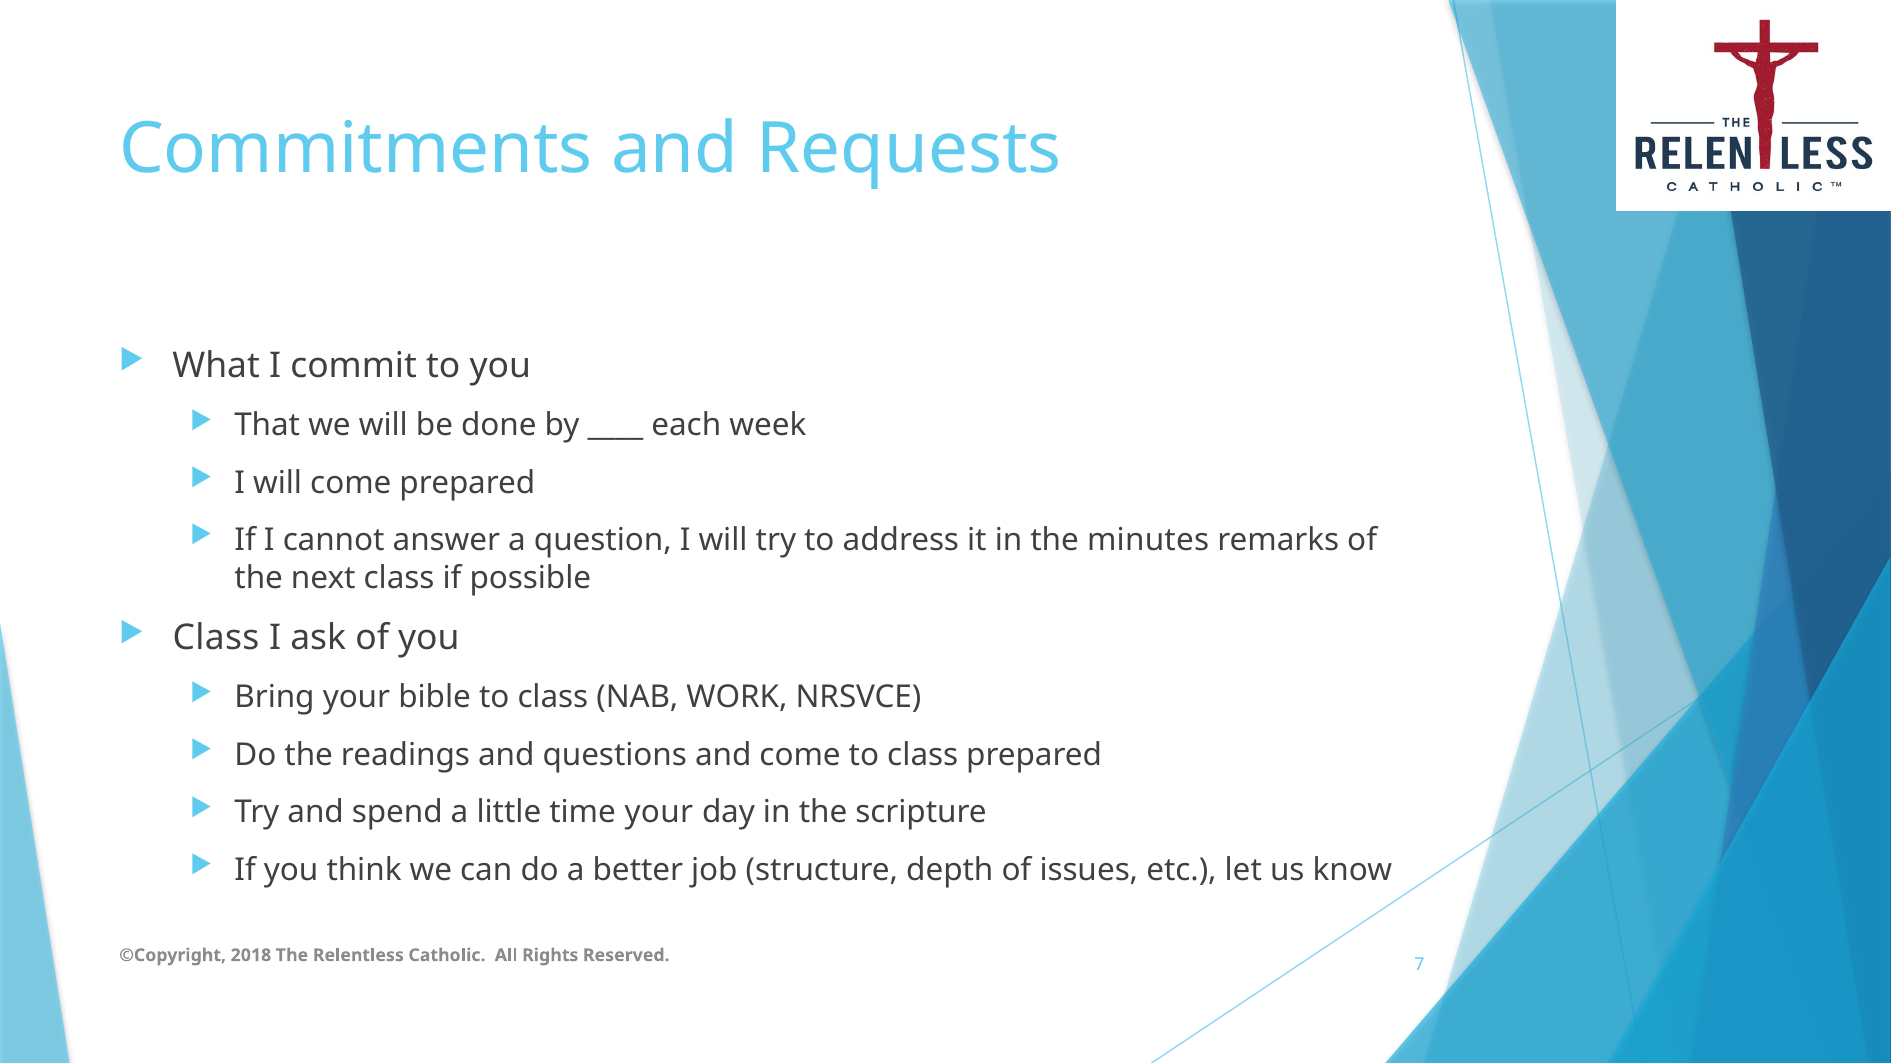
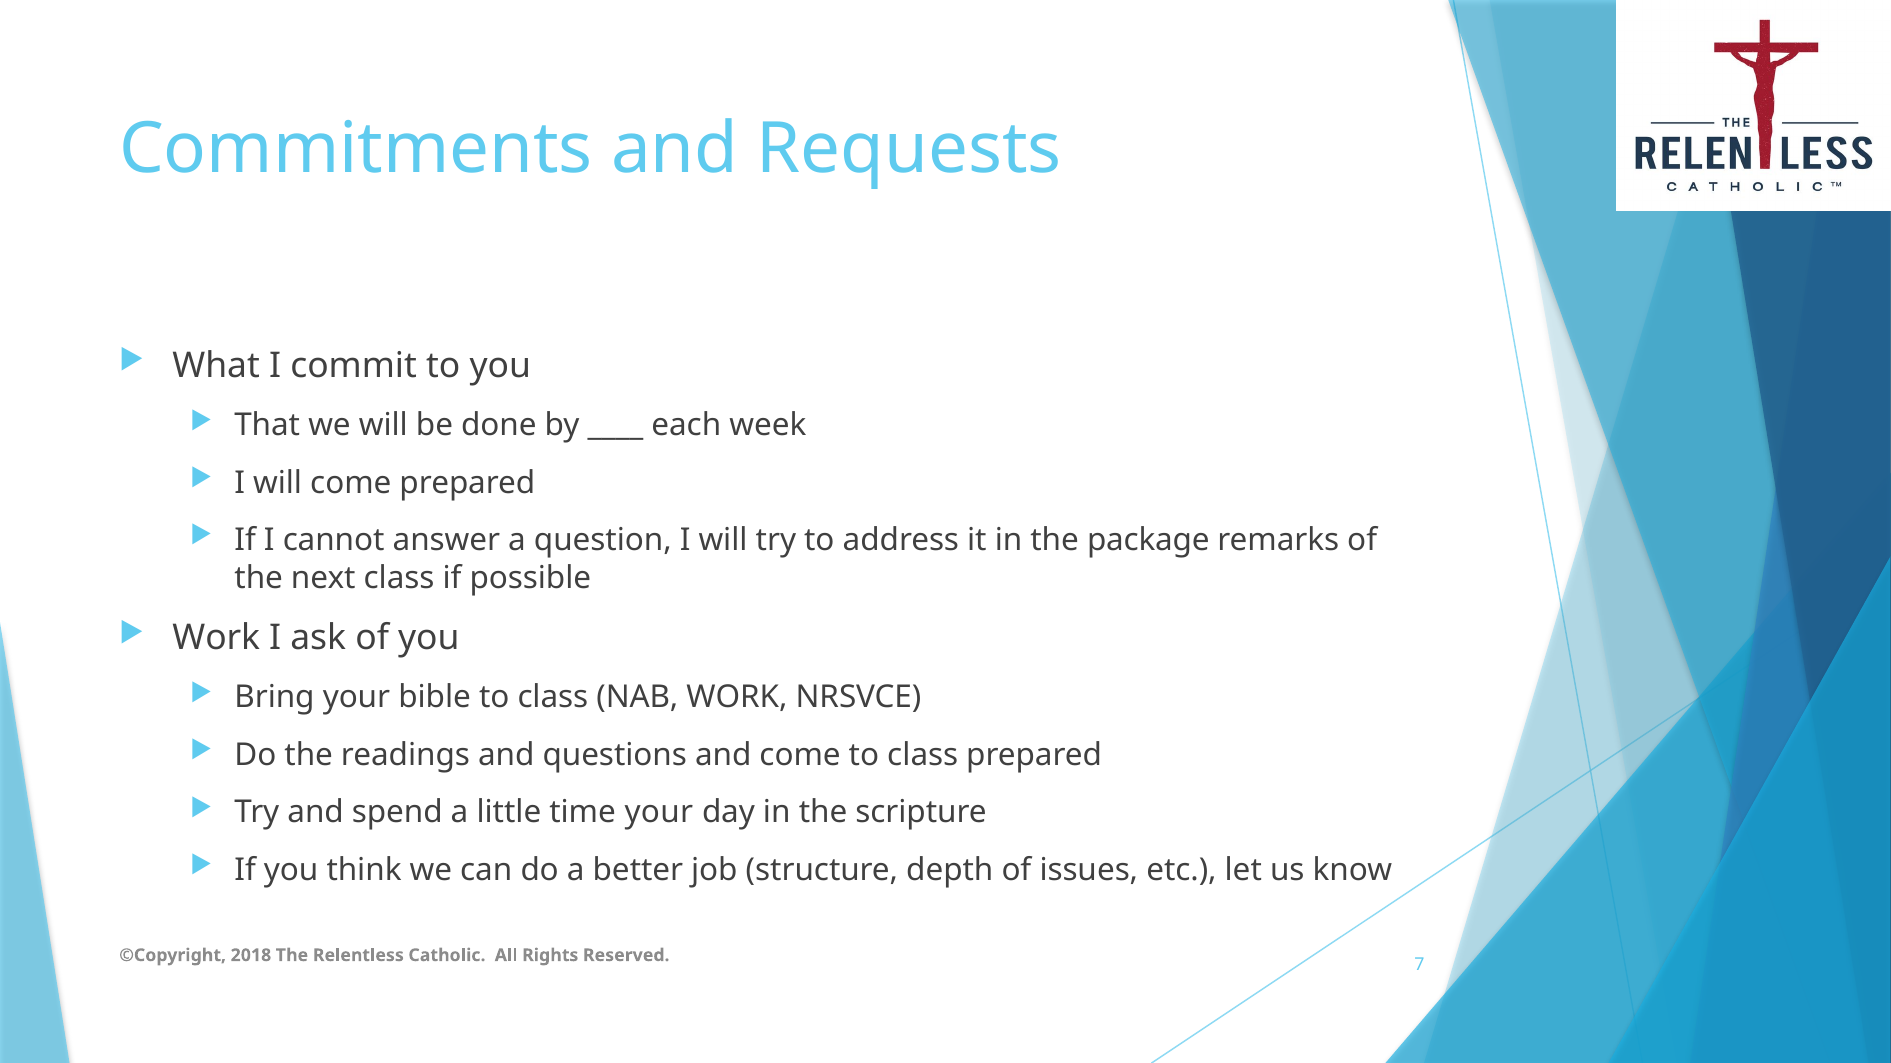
minutes: minutes -> package
Class at (216, 638): Class -> Work
